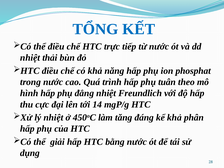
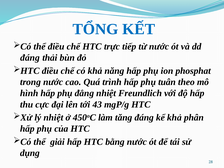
nhiệt at (30, 58): nhiệt -> đáng
14: 14 -> 43
